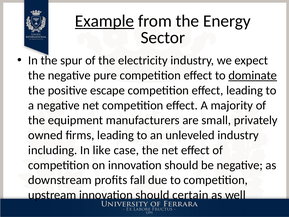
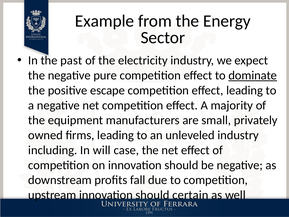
Example underline: present -> none
spur: spur -> past
like: like -> will
